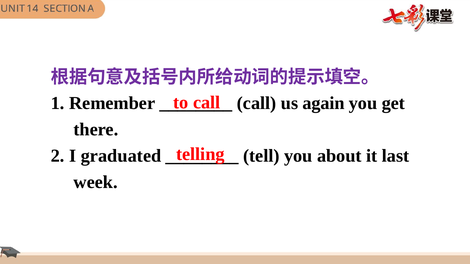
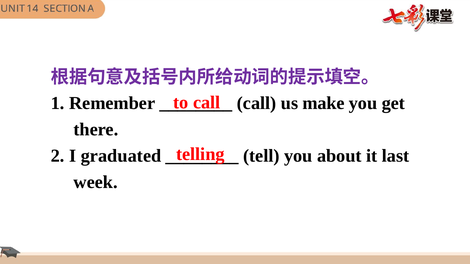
again: again -> make
